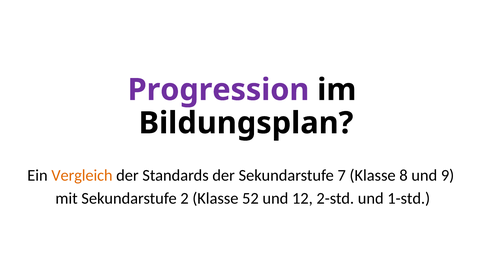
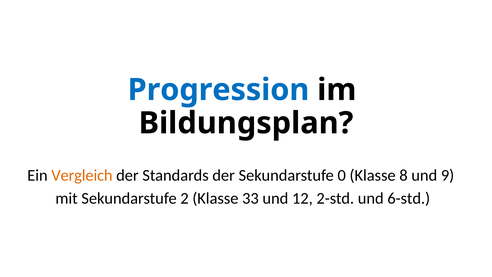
Progression colour: purple -> blue
7: 7 -> 0
52: 52 -> 33
1-std: 1-std -> 6-std
